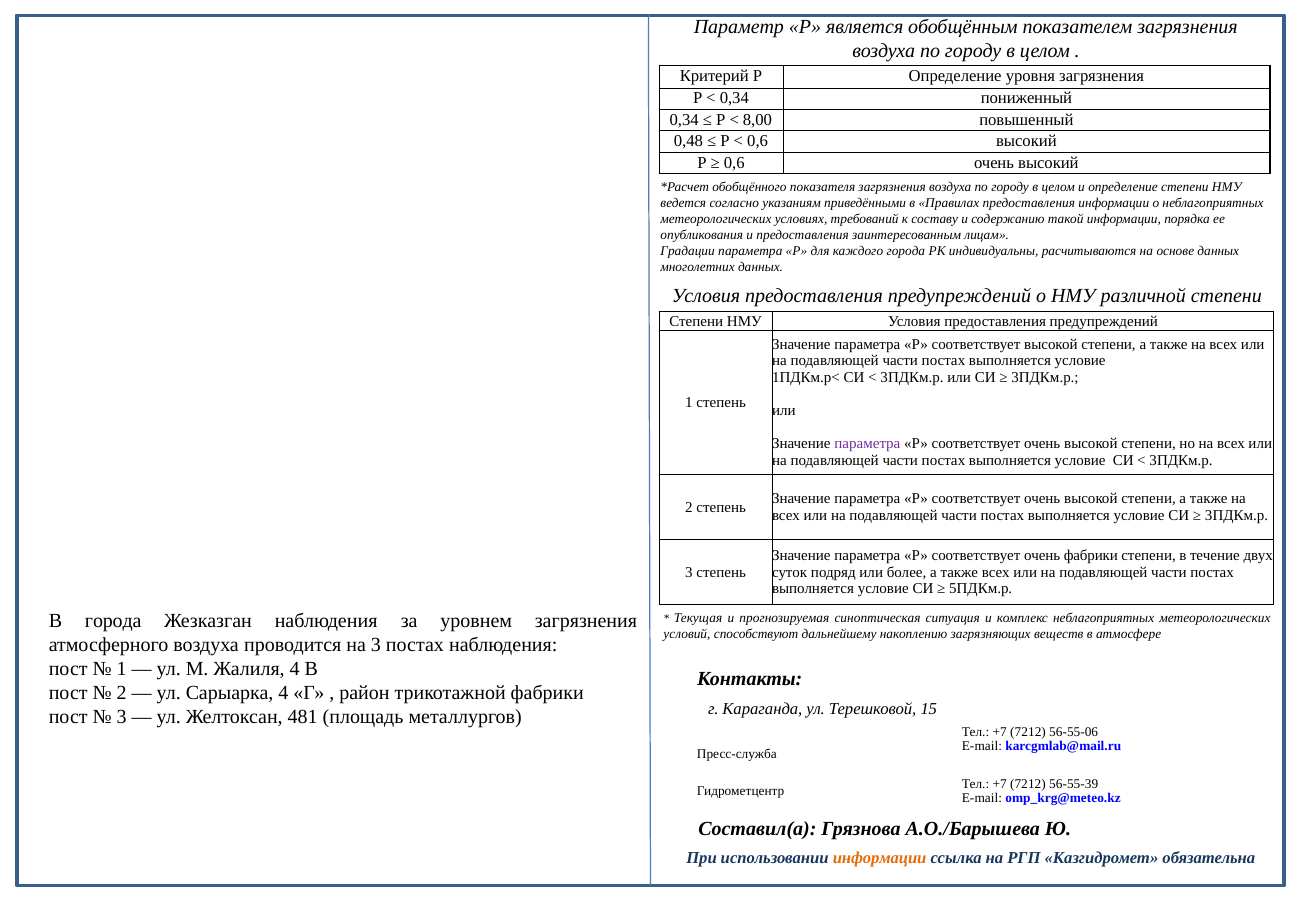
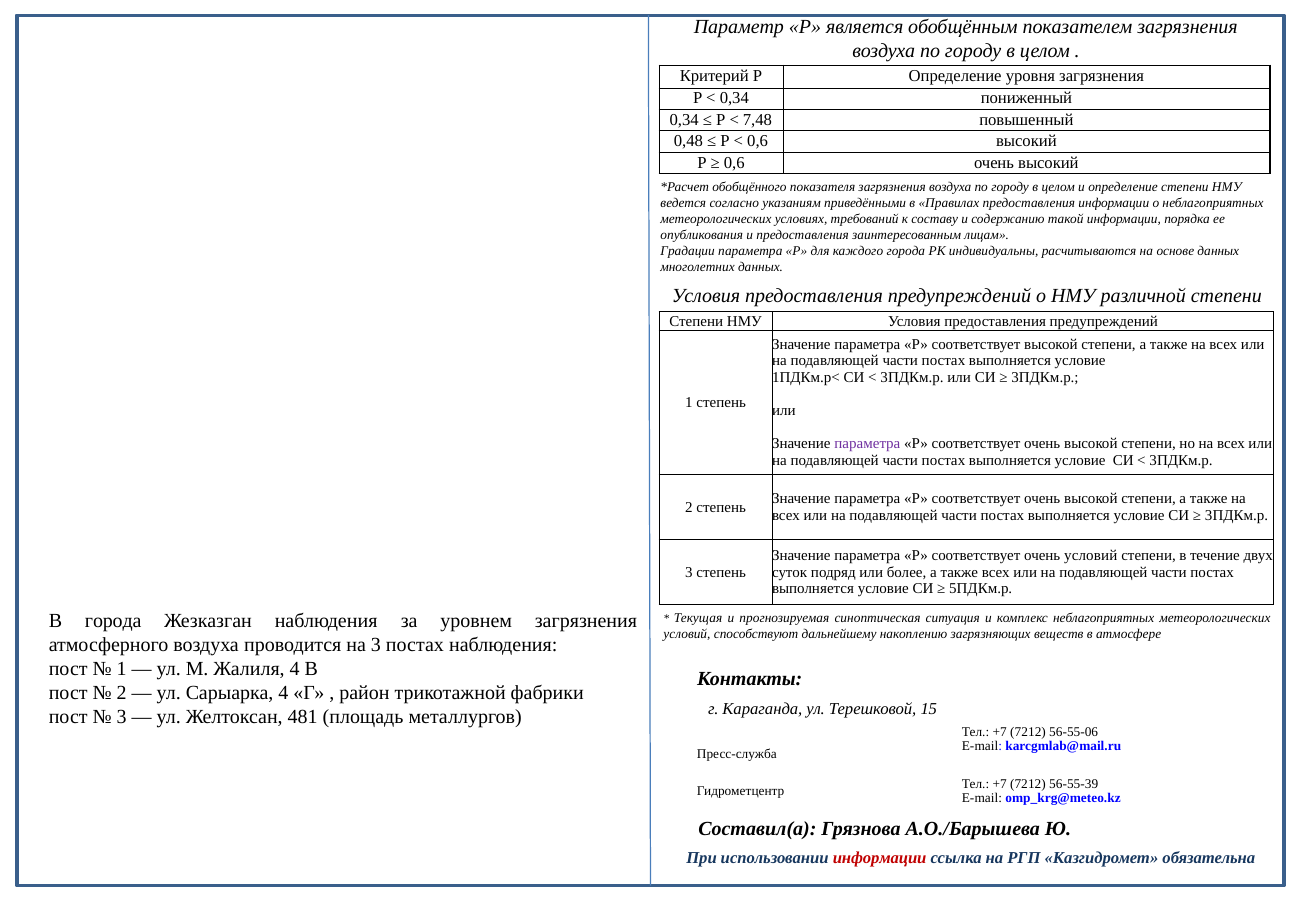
8,00: 8,00 -> 7,48
очень фабрики: фабрики -> условий
информации at (880, 858) colour: orange -> red
